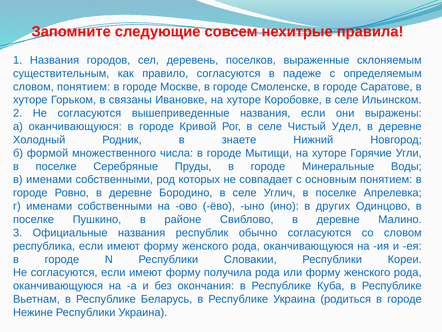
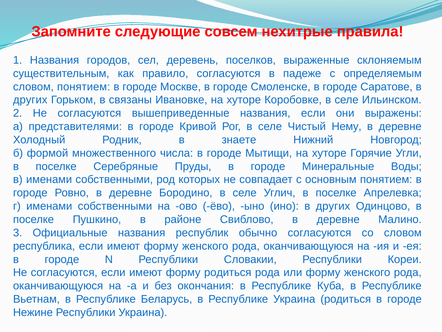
хуторе at (30, 100): хуторе -> других
а оканчивающуюся: оканчивающуюся -> представителями
Удел: Удел -> Нему
форму получила: получила -> родиться
